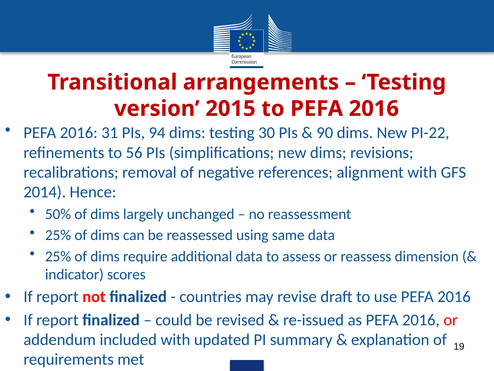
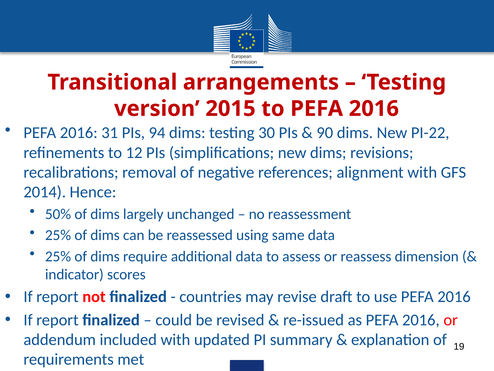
56: 56 -> 12
